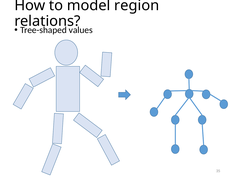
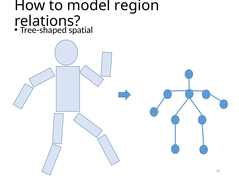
values: values -> spatial
